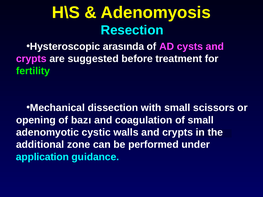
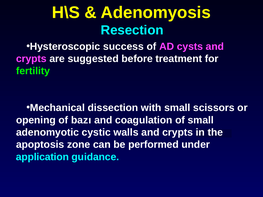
arasında: arasında -> success
additional: additional -> apoptosis
